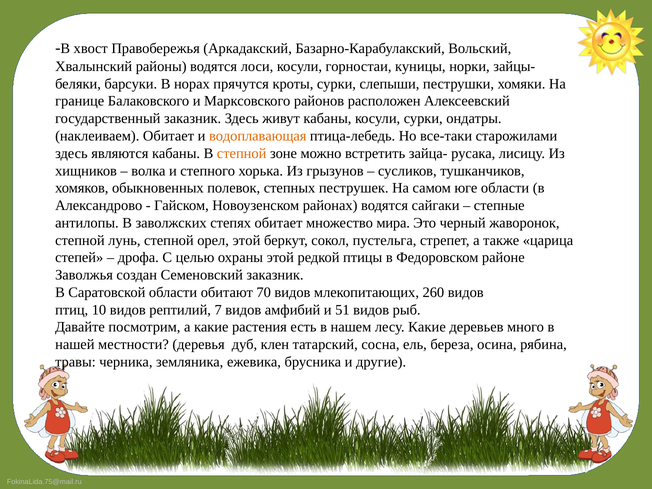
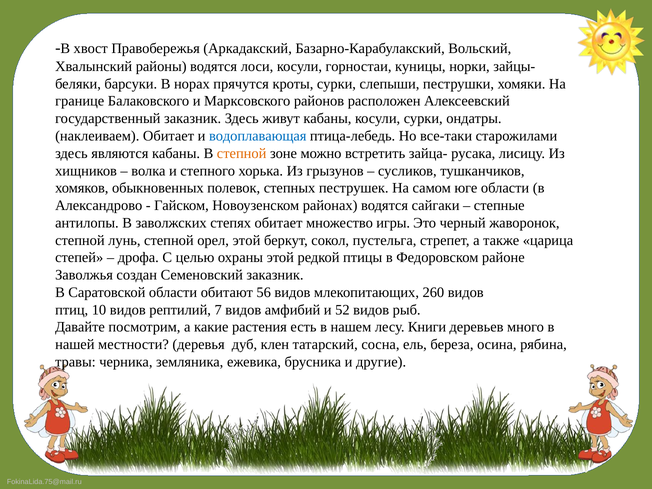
водоплавающая colour: orange -> blue
мира: мира -> игры
70: 70 -> 56
51: 51 -> 52
лесу Какие: Какие -> Книги
